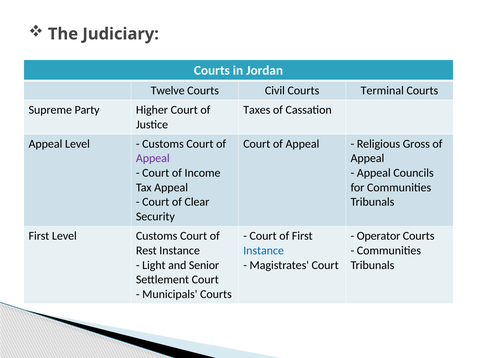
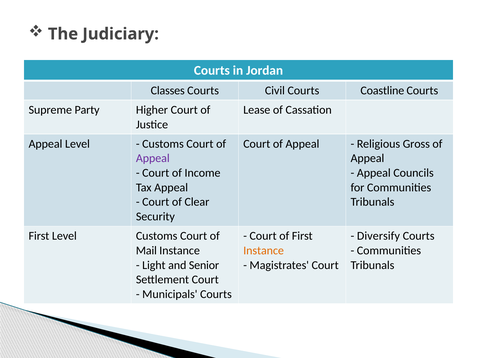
Twelve: Twelve -> Classes
Terminal: Terminal -> Coastline
Taxes: Taxes -> Lease
Operator: Operator -> Diversify
Rest: Rest -> Mail
Instance at (264, 250) colour: blue -> orange
